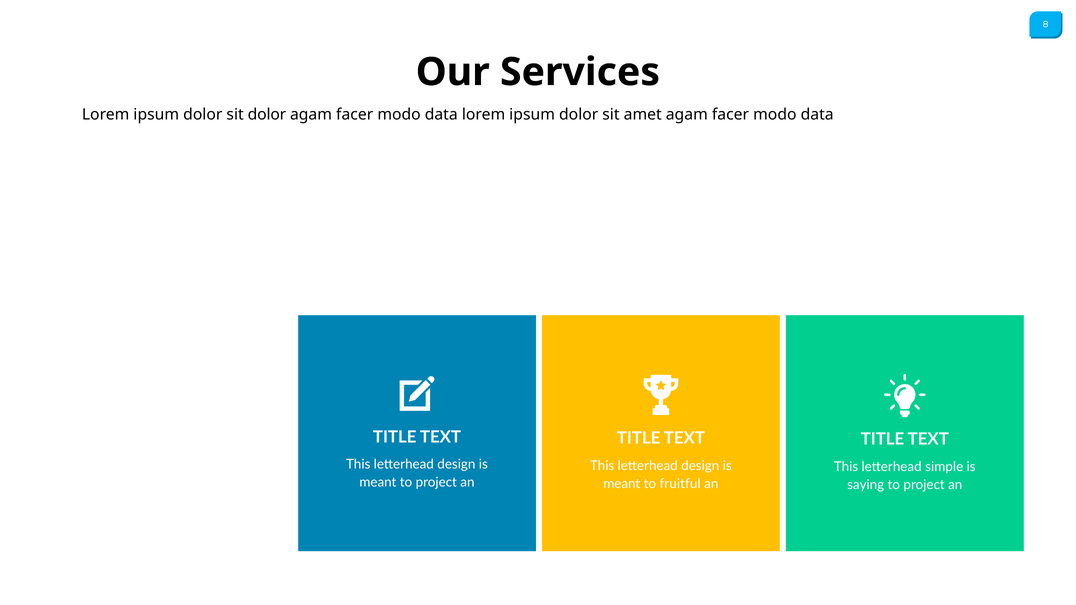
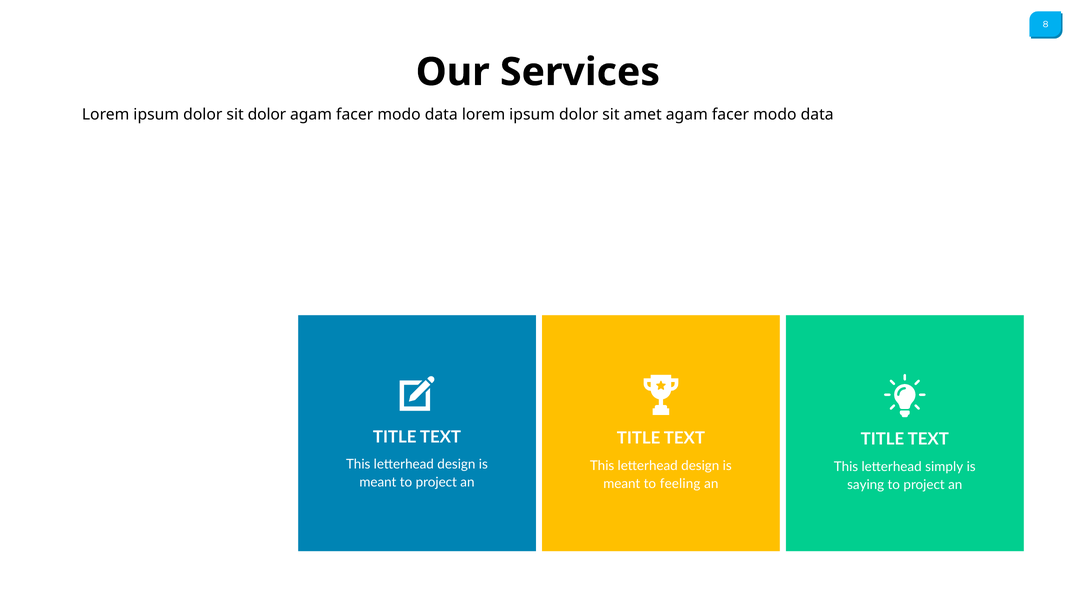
simple: simple -> simply
fruitful: fruitful -> feeling
